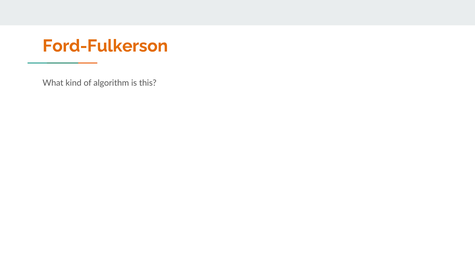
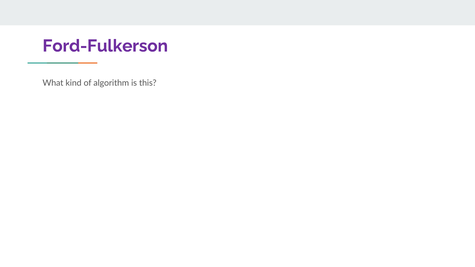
Ford-Fulkerson colour: orange -> purple
